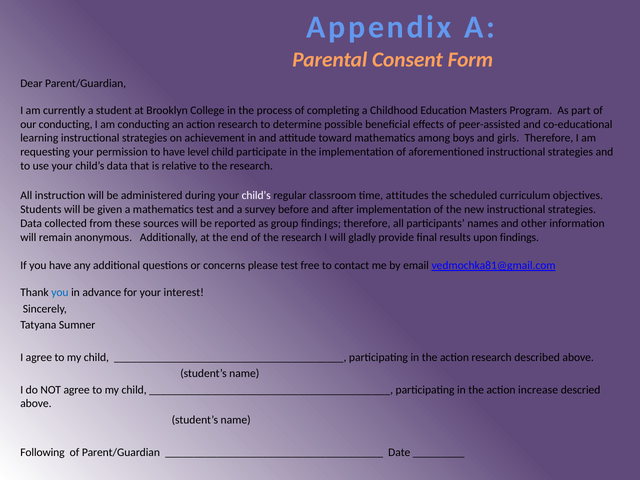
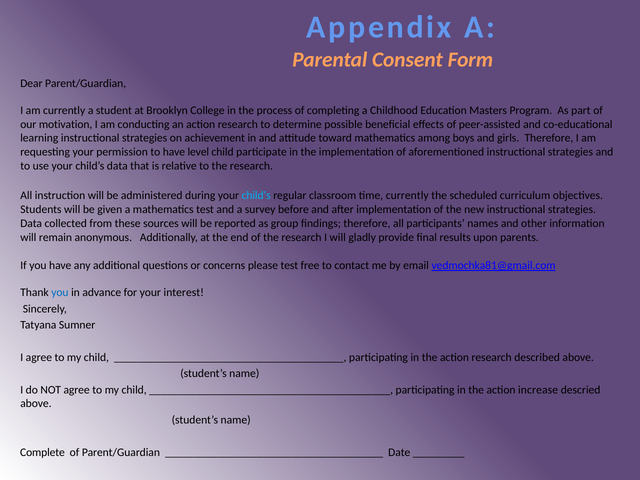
our conducting: conducting -> motivation
child’s at (256, 196) colour: white -> light blue
time attitudes: attitudes -> currently
upon findings: findings -> parents
Following: Following -> Complete
